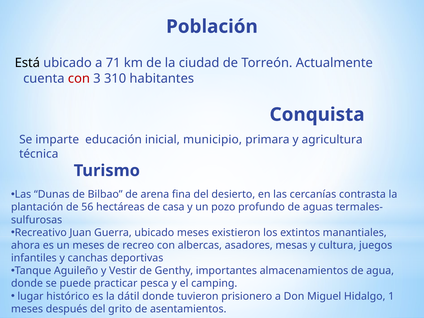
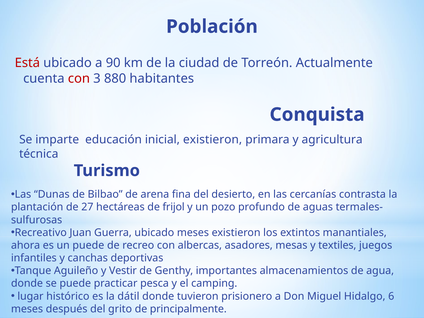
Está colour: black -> red
71: 71 -> 90
310: 310 -> 880
inicial municipio: municipio -> existieron
56: 56 -> 27
casa: casa -> frijol
un meses: meses -> puede
cultura: cultura -> textiles
1: 1 -> 6
asentamientos: asentamientos -> principalmente
